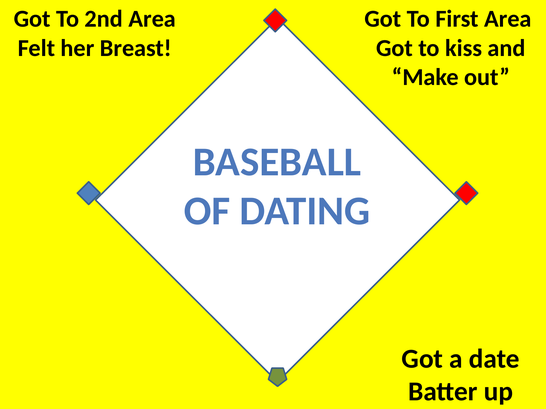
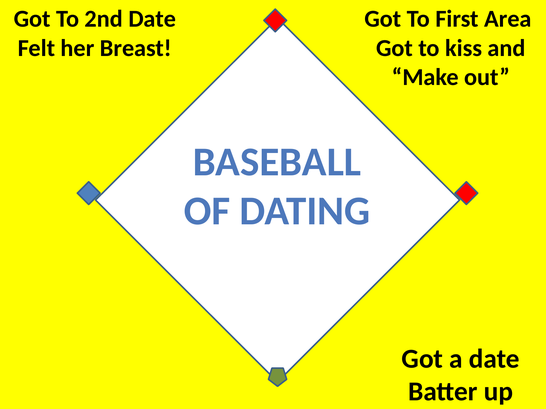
2nd Area: Area -> Date
